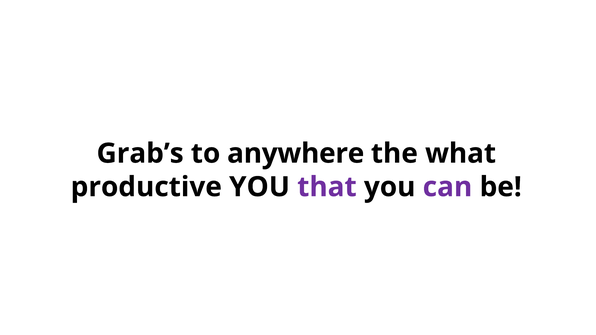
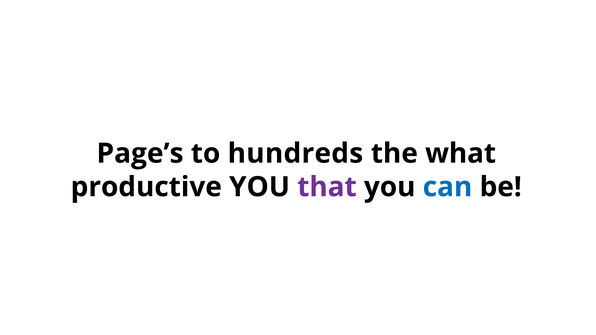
Grab’s: Grab’s -> Page’s
anywhere: anywhere -> hundreds
can colour: purple -> blue
